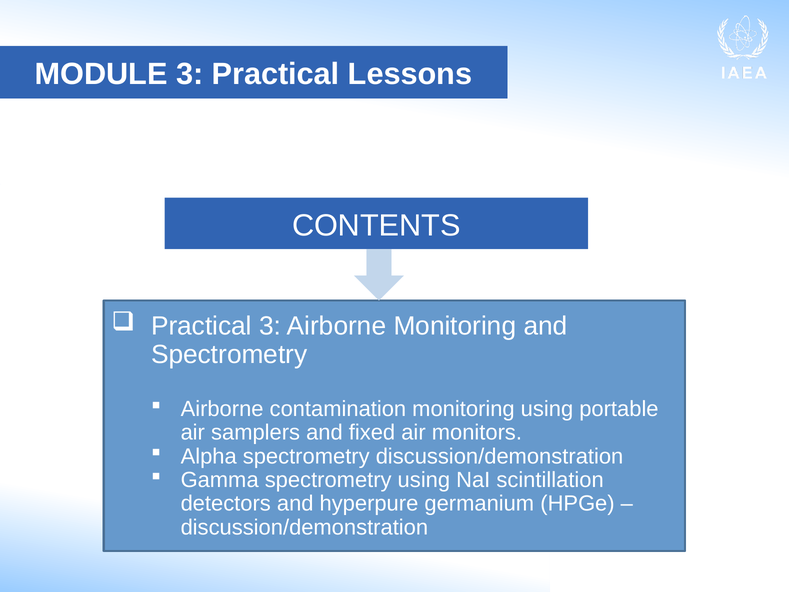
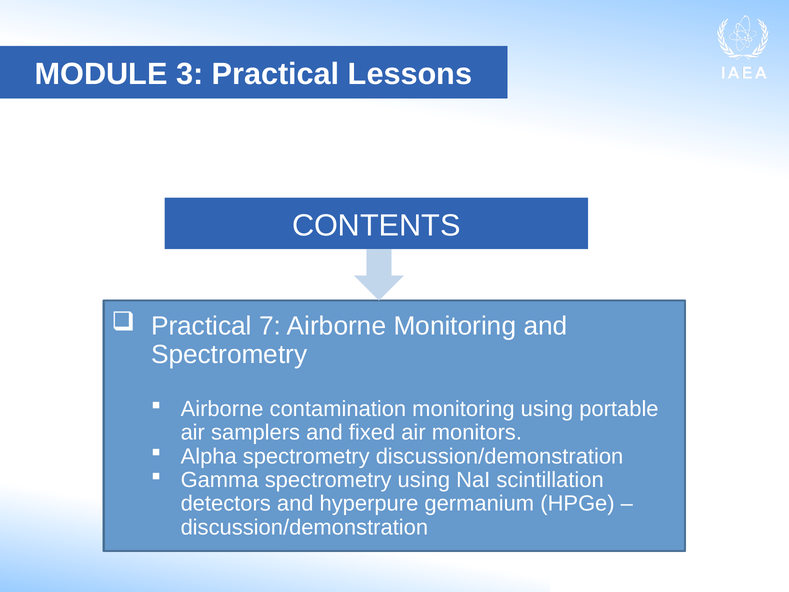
Practical 3: 3 -> 7
